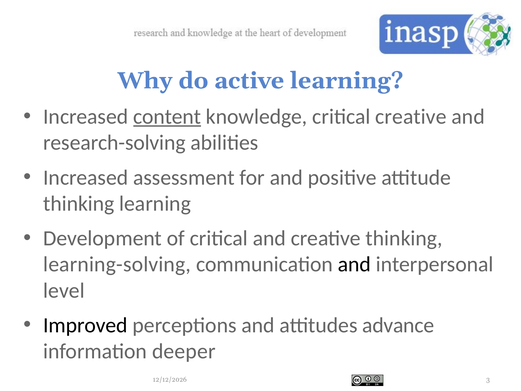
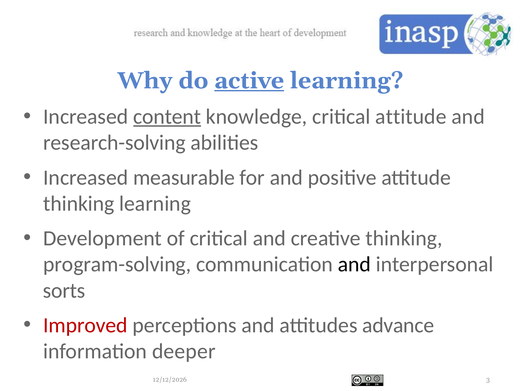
active underline: none -> present
critical creative: creative -> attitude
assessment: assessment -> measurable
learning-solving: learning-solving -> program-solving
level: level -> sorts
Improved colour: black -> red
